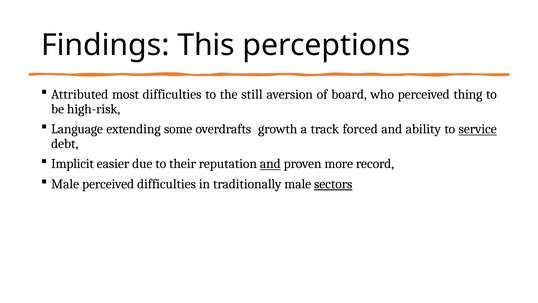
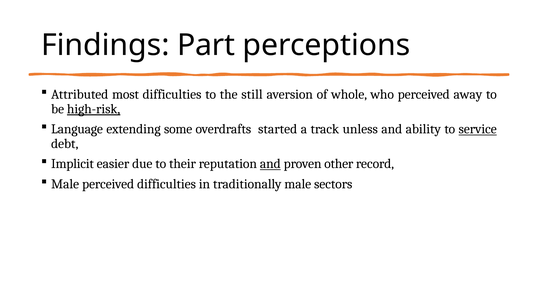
This: This -> Part
board: board -> whole
thing: thing -> away
high-risk underline: none -> present
growth: growth -> started
forced: forced -> unless
more: more -> other
sectors underline: present -> none
